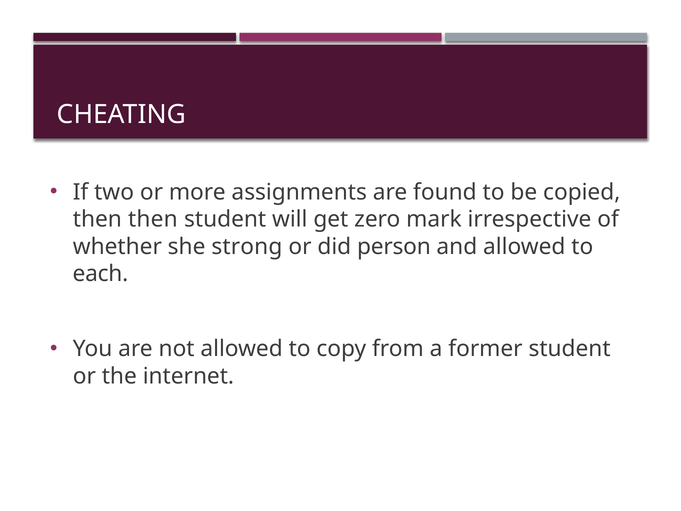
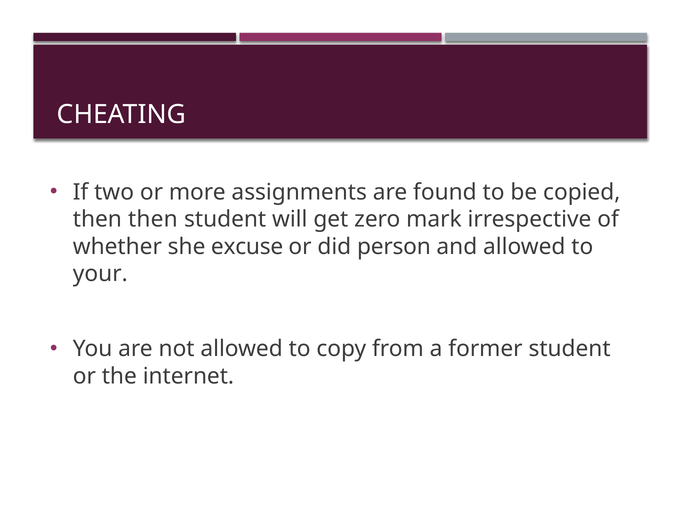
strong: strong -> excuse
each: each -> your
